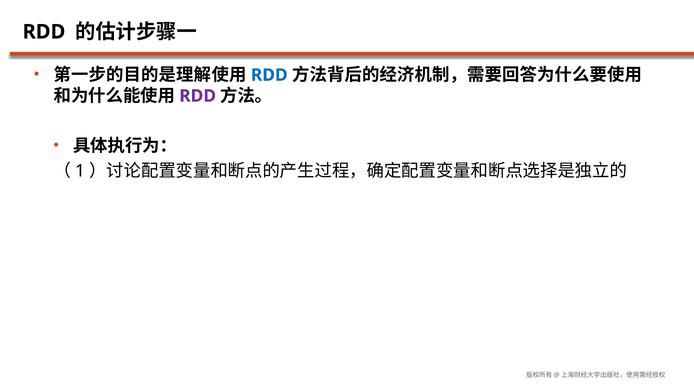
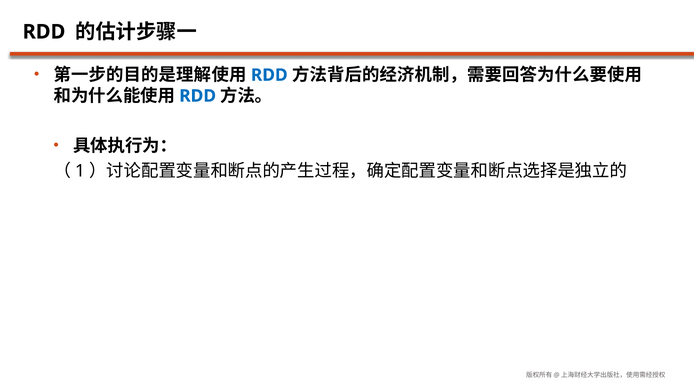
RDD at (198, 96) colour: purple -> blue
